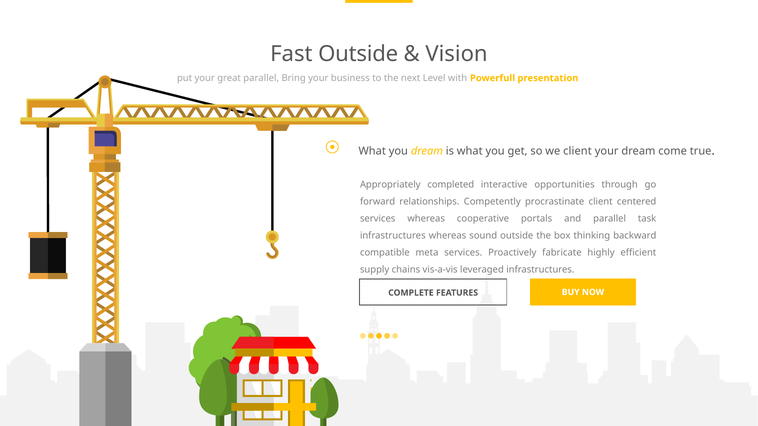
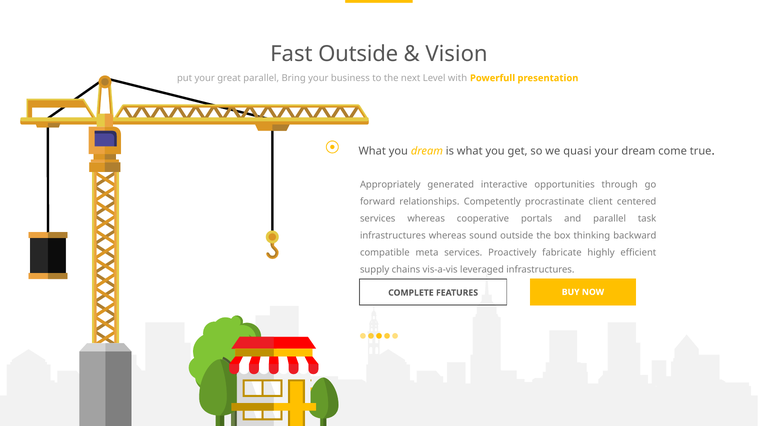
we client: client -> quasi
completed: completed -> generated
